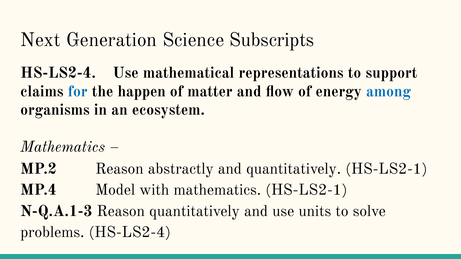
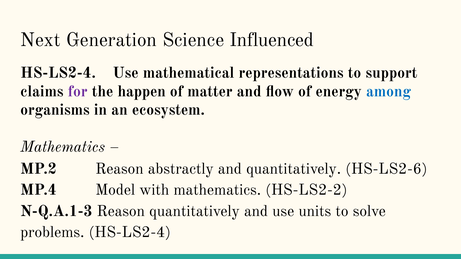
Subscripts: Subscripts -> Influenced
for colour: blue -> purple
quantitatively HS-LS2-1: HS-LS2-1 -> HS-LS2-6
mathematics HS-LS2-1: HS-LS2-1 -> HS-LS2-2
